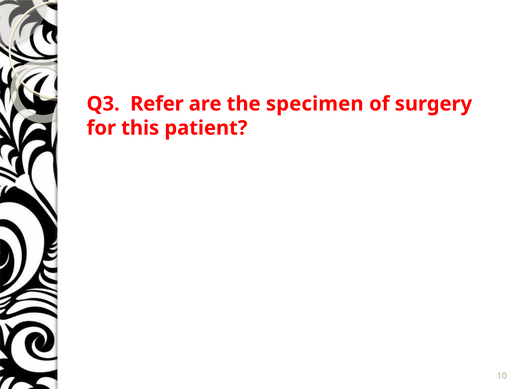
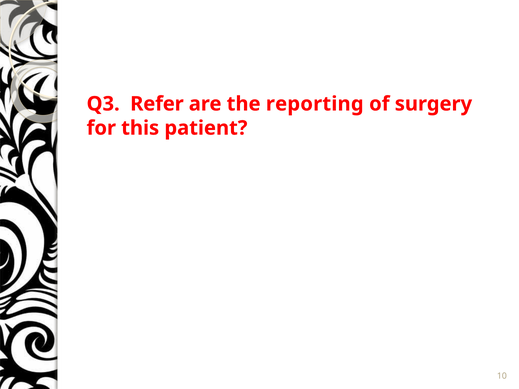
specimen: specimen -> reporting
